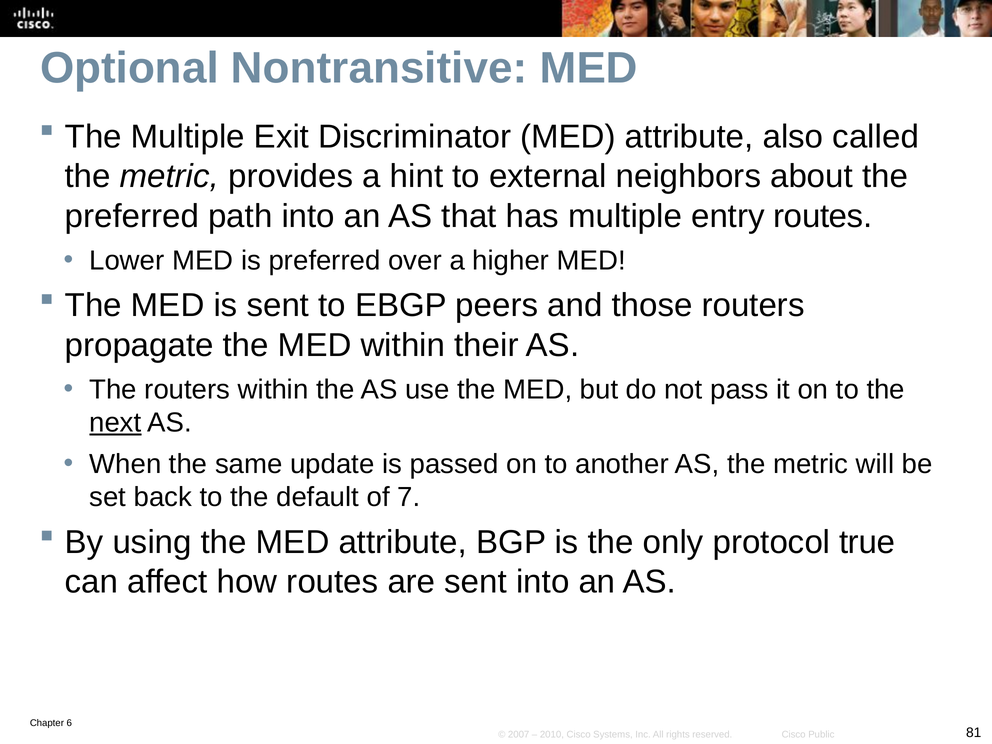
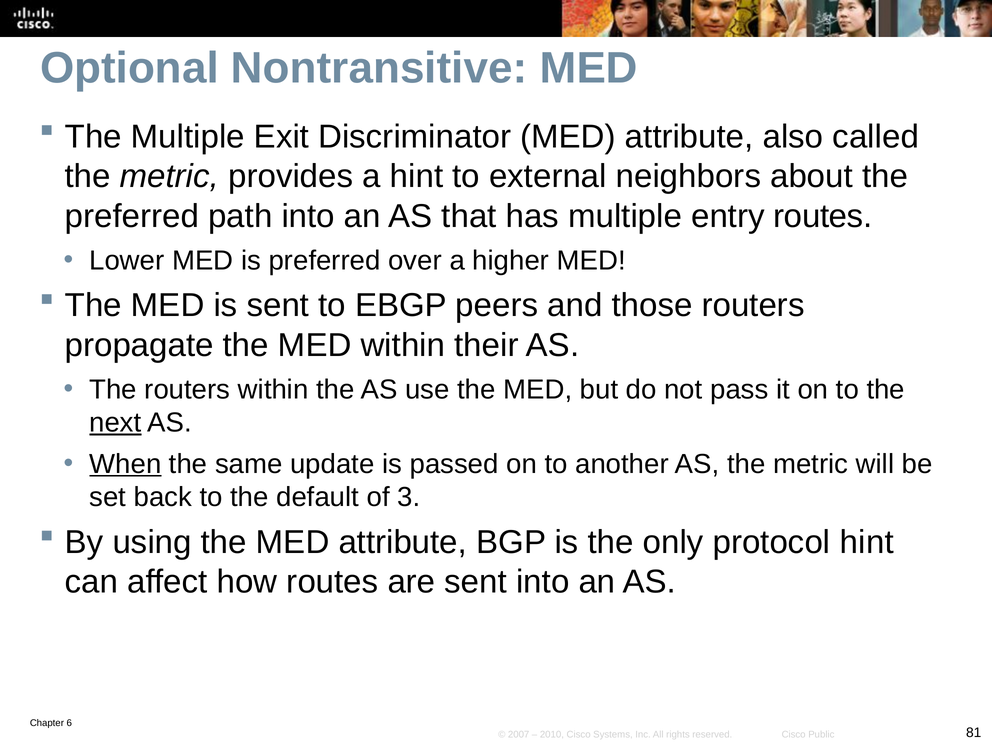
When underline: none -> present
7: 7 -> 3
protocol true: true -> hint
